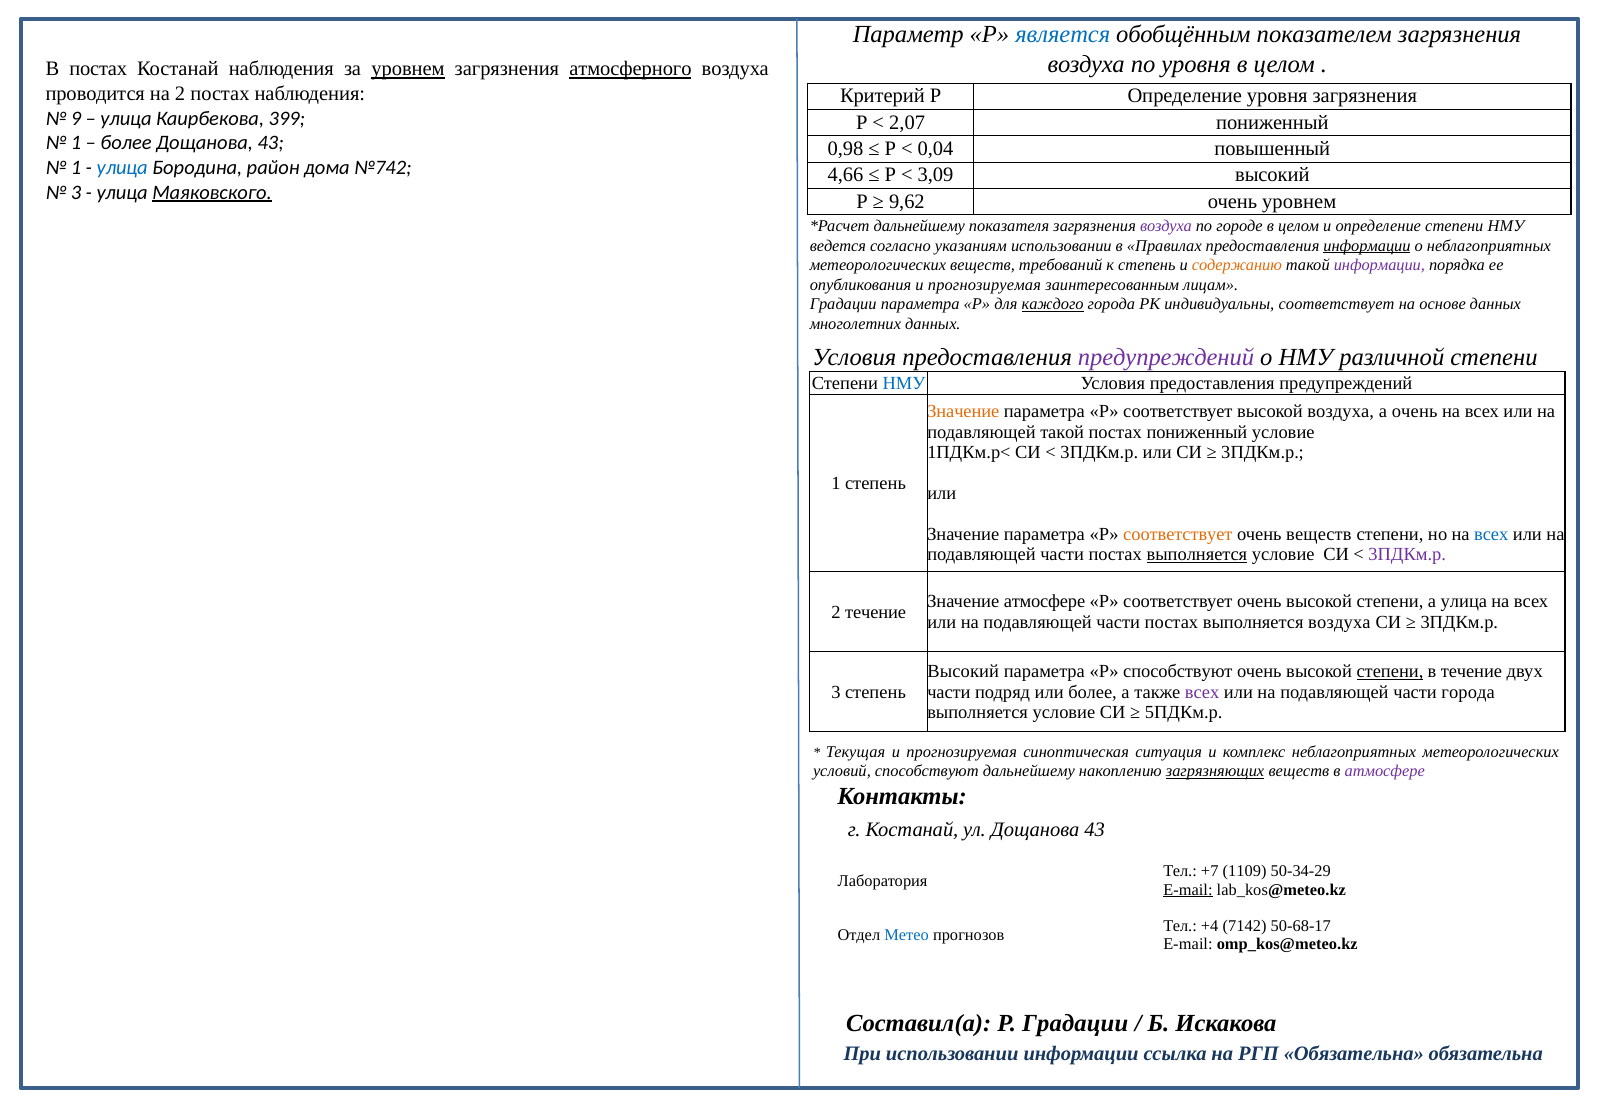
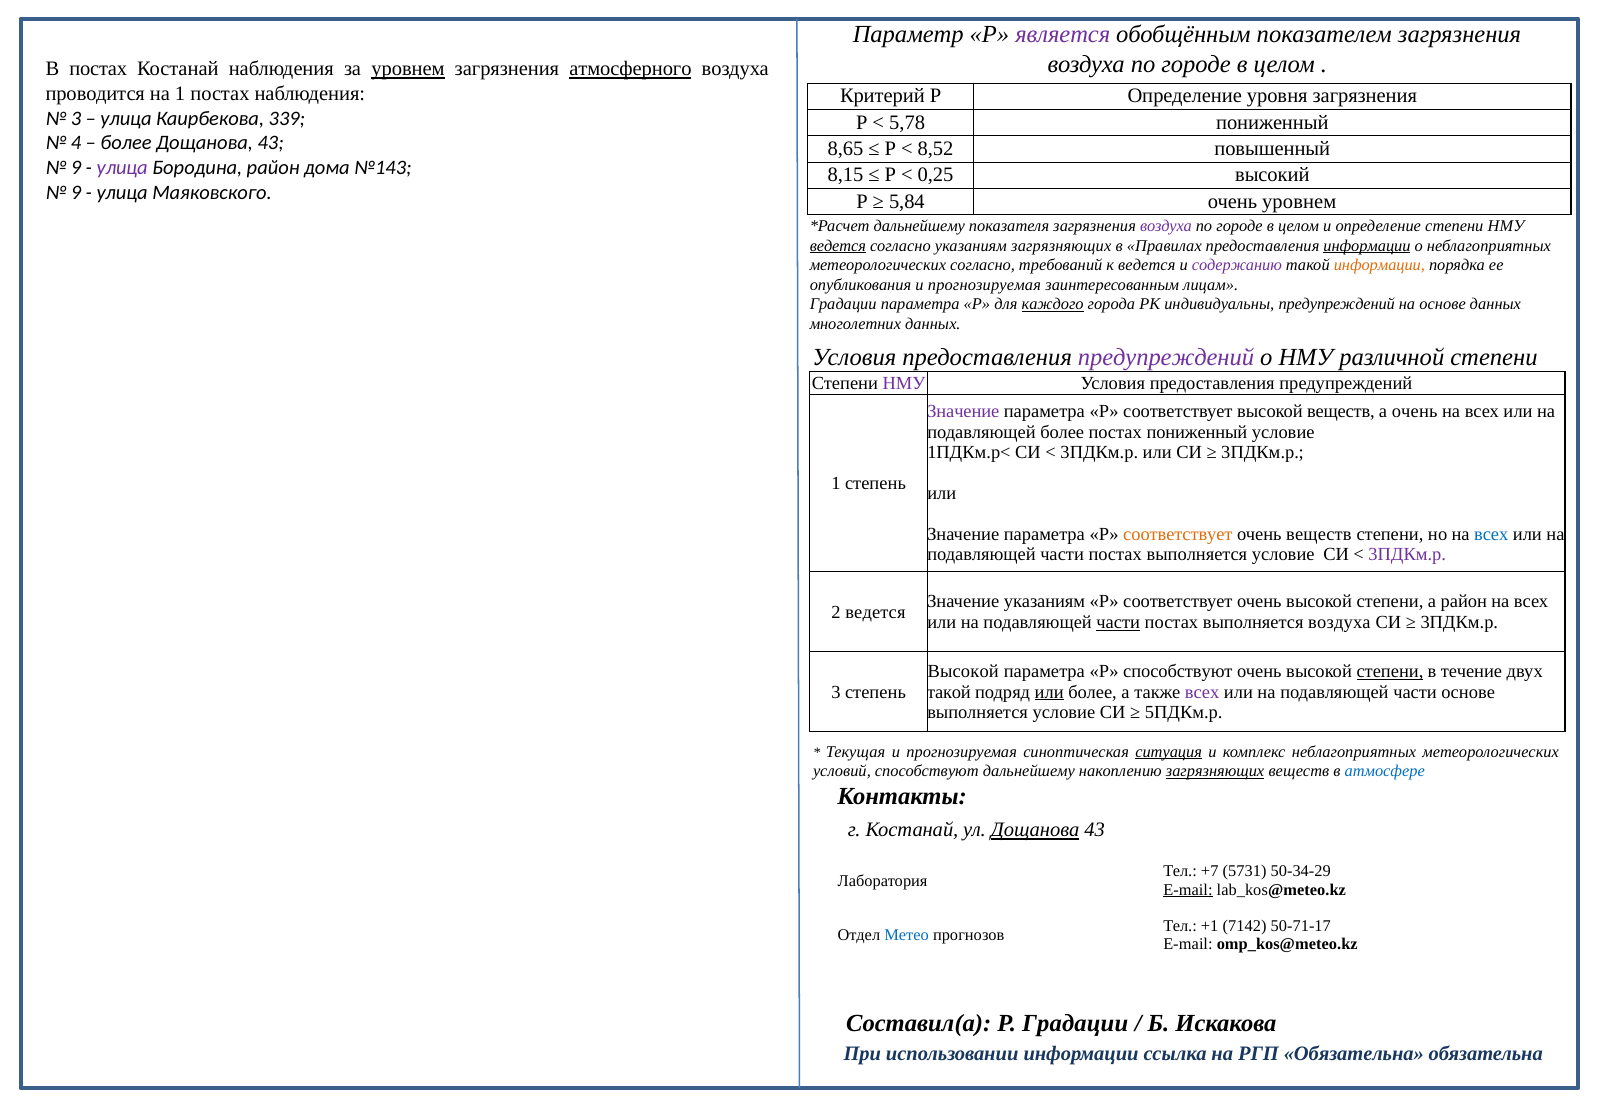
является colour: blue -> purple
уровня at (1196, 64): уровня -> городе
на 2: 2 -> 1
9 at (76, 118): 9 -> 3
399: 399 -> 339
2,07: 2,07 -> 5,78
1 at (76, 143): 1 -> 4
0,98: 0,98 -> 8,65
0,04: 0,04 -> 8,52
1 at (76, 168): 1 -> 9
улица at (122, 168) colour: blue -> purple
№742: №742 -> №143
4,66: 4,66 -> 8,15
3,09: 3,09 -> 0,25
3 at (76, 192): 3 -> 9
Маяковского underline: present -> none
9,62: 9,62 -> 5,84
ведется at (838, 246) underline: none -> present
указаниям использовании: использовании -> загрязняющих
метеорологических веществ: веществ -> согласно
к степень: степень -> ведется
содержанию colour: orange -> purple
информации at (1379, 265) colour: purple -> orange
индивидуальны соответствует: соответствует -> предупреждений
НМУ at (904, 383) colour: blue -> purple
Значение at (963, 412) colour: orange -> purple
высокой воздуха: воздуха -> веществ
подавляющей такой: такой -> более
выполняется at (1197, 555) underline: present -> none
Значение атмосфере: атмосфере -> указаниям
а улица: улица -> район
2 течение: течение -> ведется
части at (1118, 622) underline: none -> present
Высокий at (963, 671): Высокий -> Высокой
части at (949, 692): части -> такой
или at (1049, 692) underline: none -> present
части города: города -> основе
ситуация underline: none -> present
атмосфере at (1385, 771) colour: purple -> blue
Дощанова at (1035, 830) underline: none -> present
1109: 1109 -> 5731
+4: +4 -> +1
50-68-17: 50-68-17 -> 50-71-17
